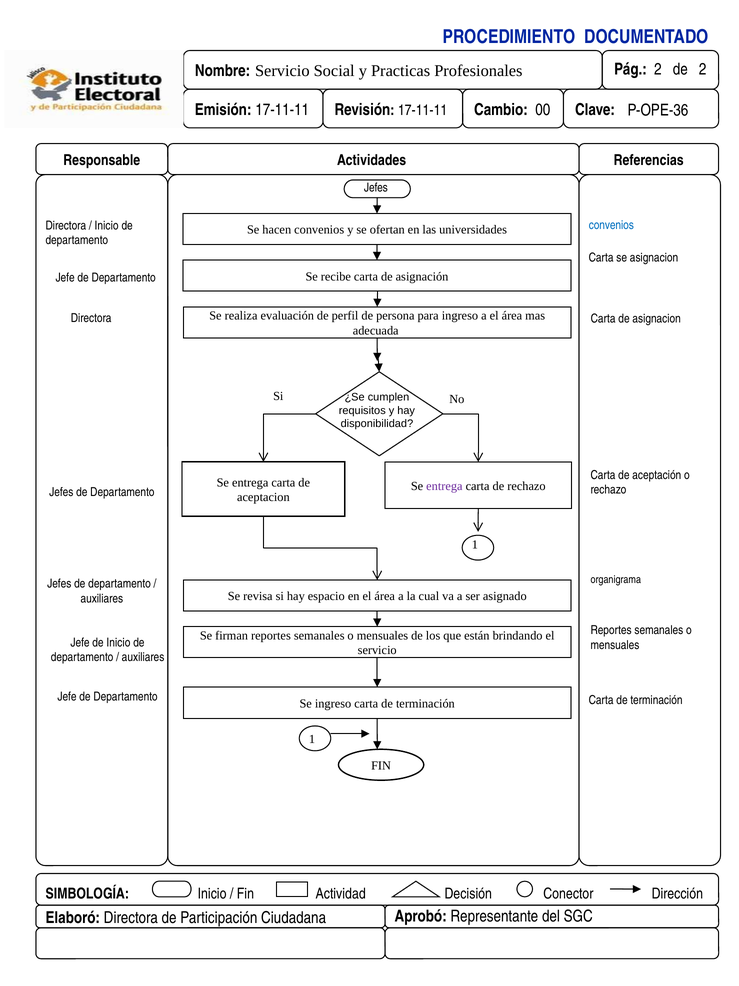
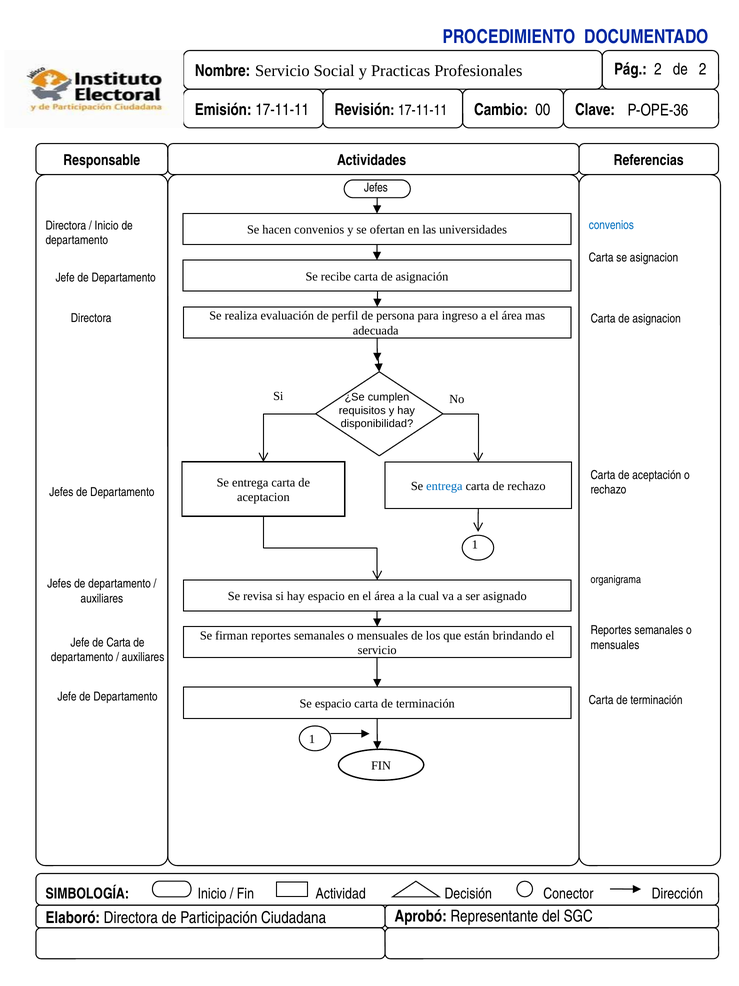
entrega at (444, 486) colour: purple -> blue
de Inicio: Inicio -> Carta
Se ingreso: ingreso -> espacio
